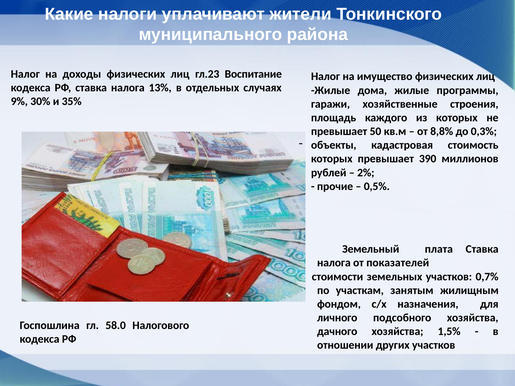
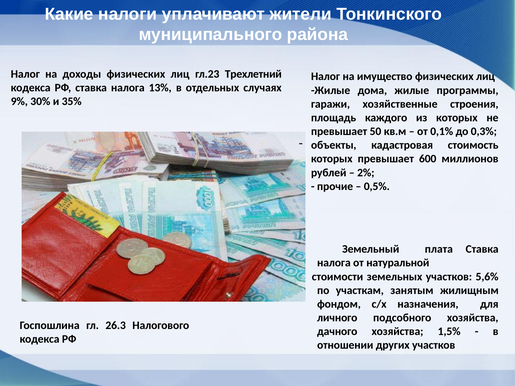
Воспитание: Воспитание -> Трехлетний
8,8%: 8,8% -> 0,1%
390: 390 -> 600
показателей: показателей -> натуральной
0,7%: 0,7% -> 5,6%
58.0: 58.0 -> 26.3
